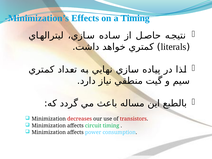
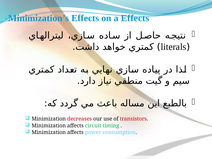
a Timing: Timing -> Effects
